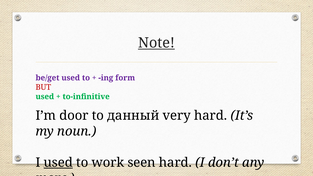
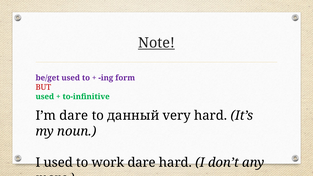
I’m door: door -> dare
used at (58, 163) underline: present -> none
work seen: seen -> dare
